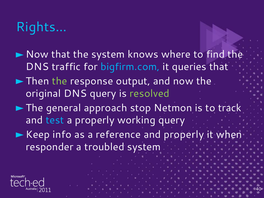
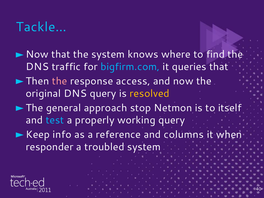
Rights…: Rights… -> Tackle…
the at (60, 81) colour: light green -> pink
output: output -> access
resolved colour: light green -> yellow
track: track -> itself
and properly: properly -> columns
